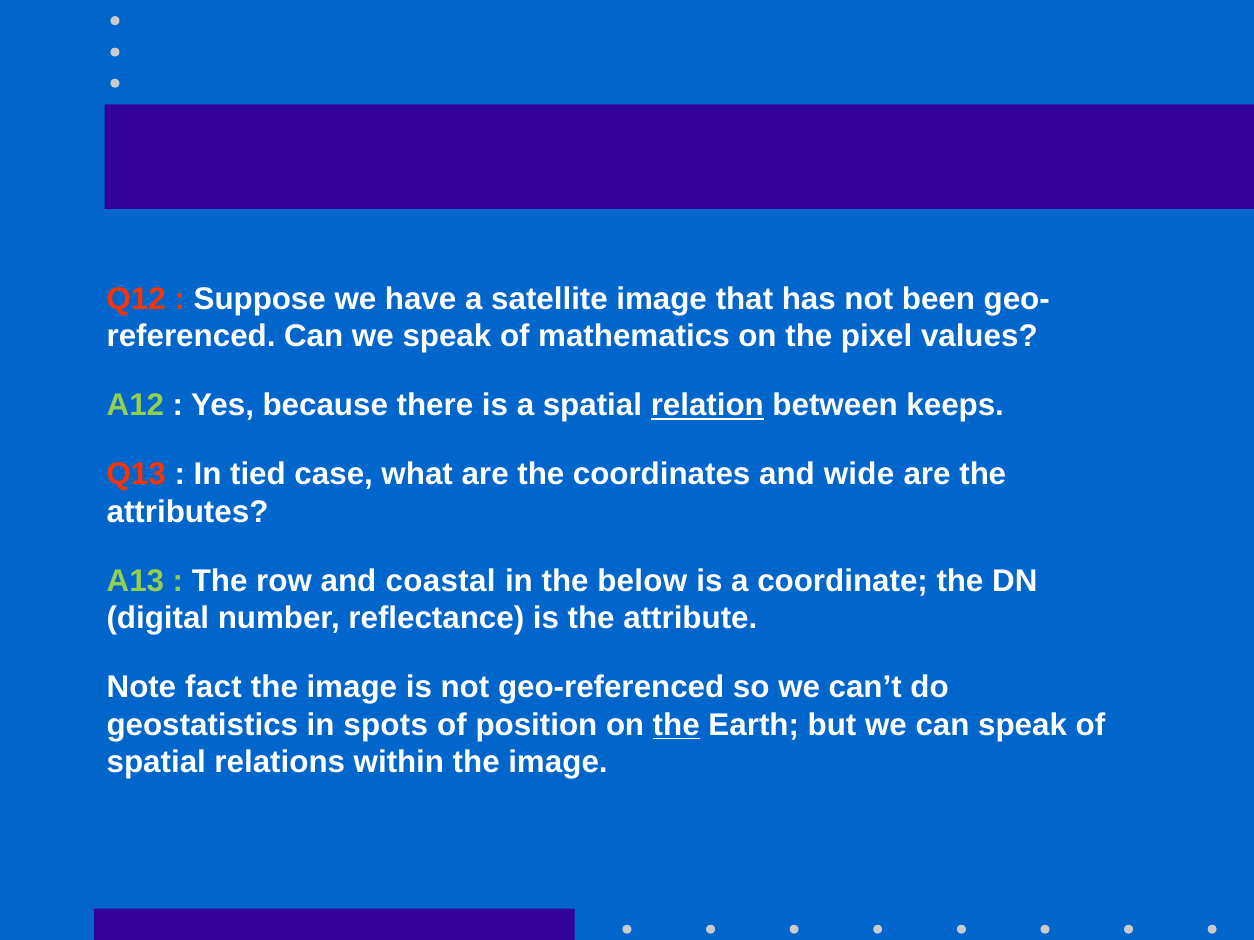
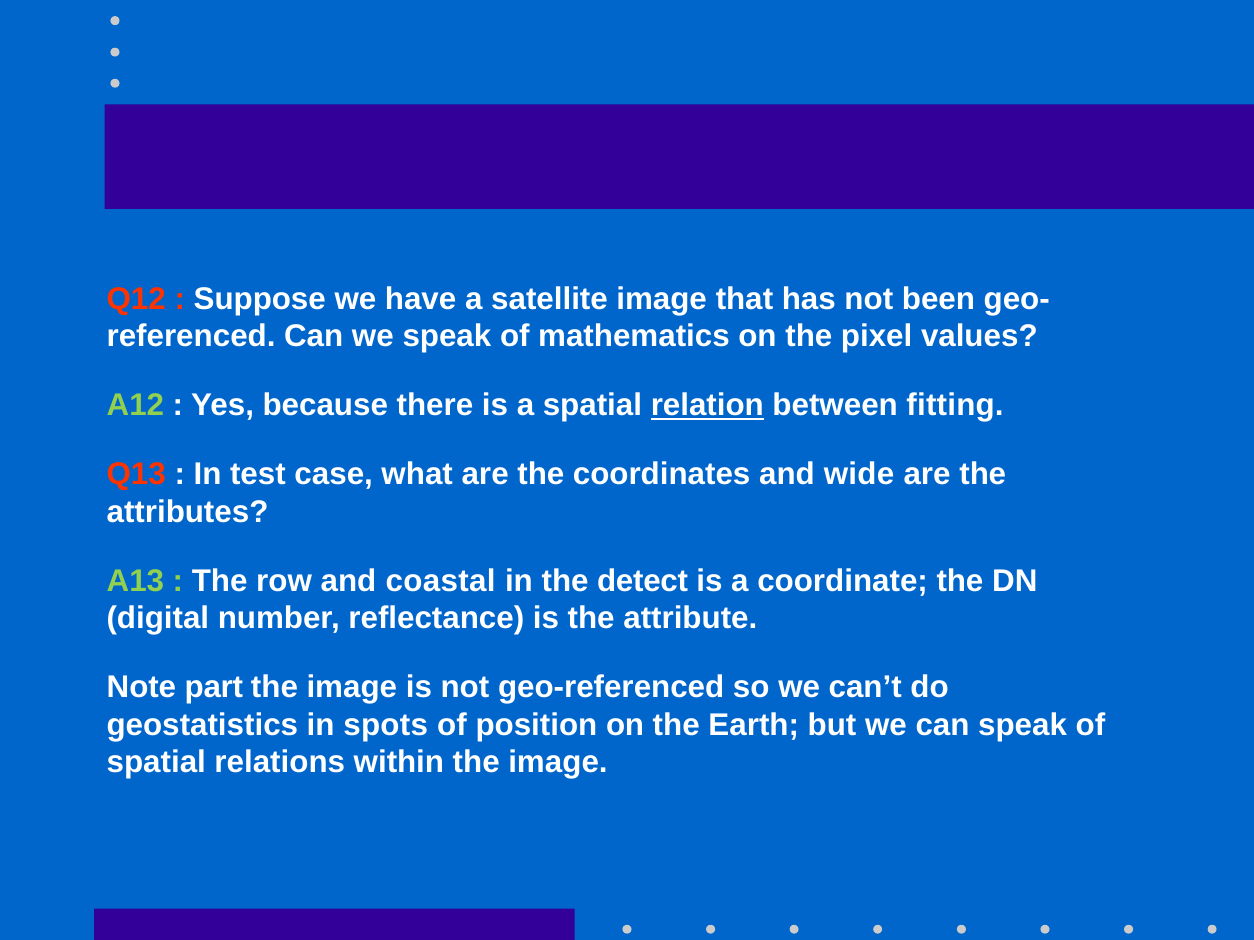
keeps: keeps -> fitting
tied: tied -> test
below: below -> detect
fact: fact -> part
the at (676, 725) underline: present -> none
